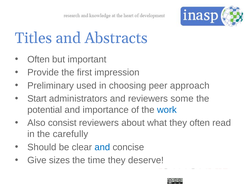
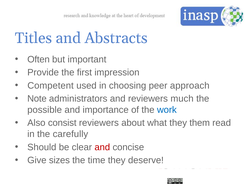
Preliminary: Preliminary -> Competent
Start: Start -> Note
some: some -> much
potential: potential -> possible
they often: often -> them
and at (102, 147) colour: blue -> red
